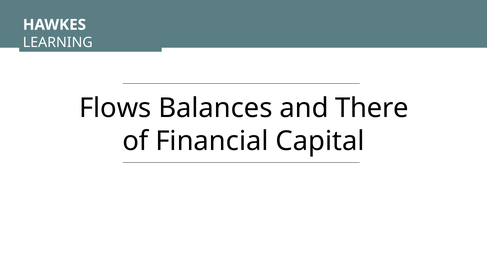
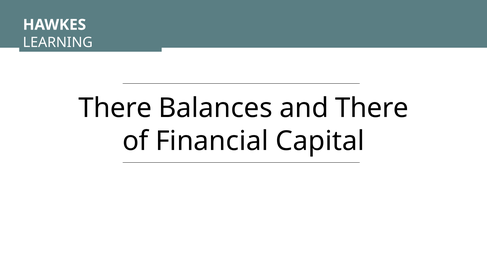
Flows at (115, 108): Flows -> There
